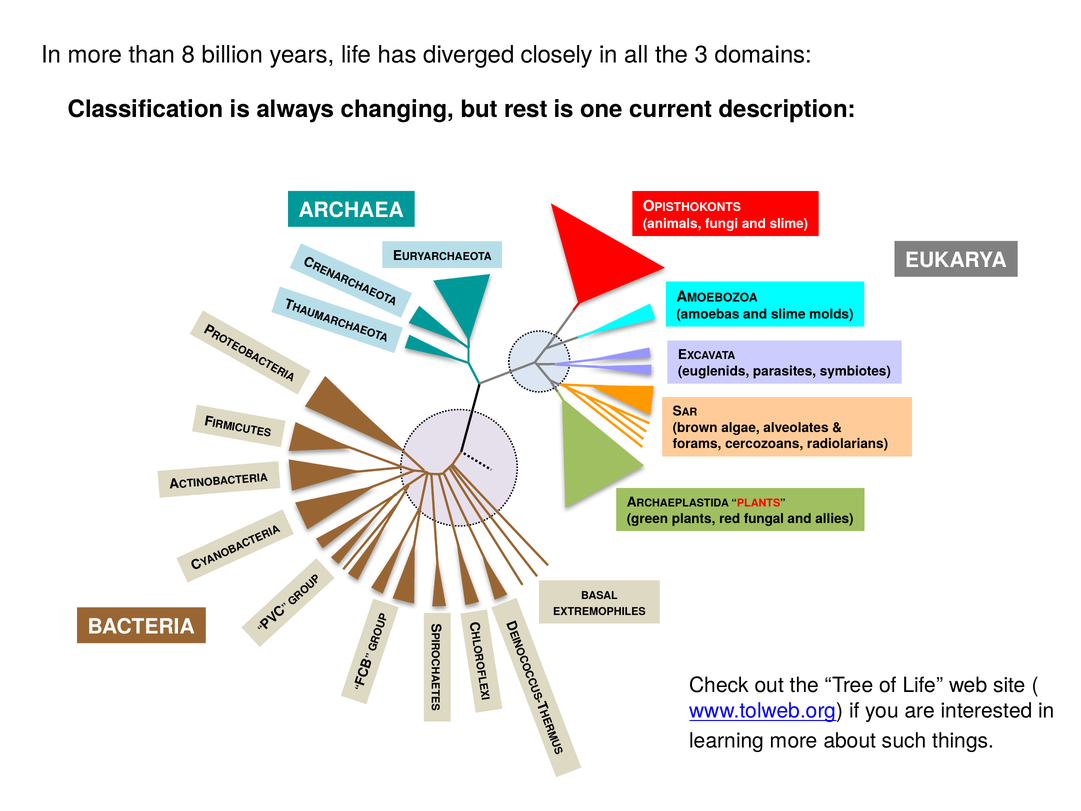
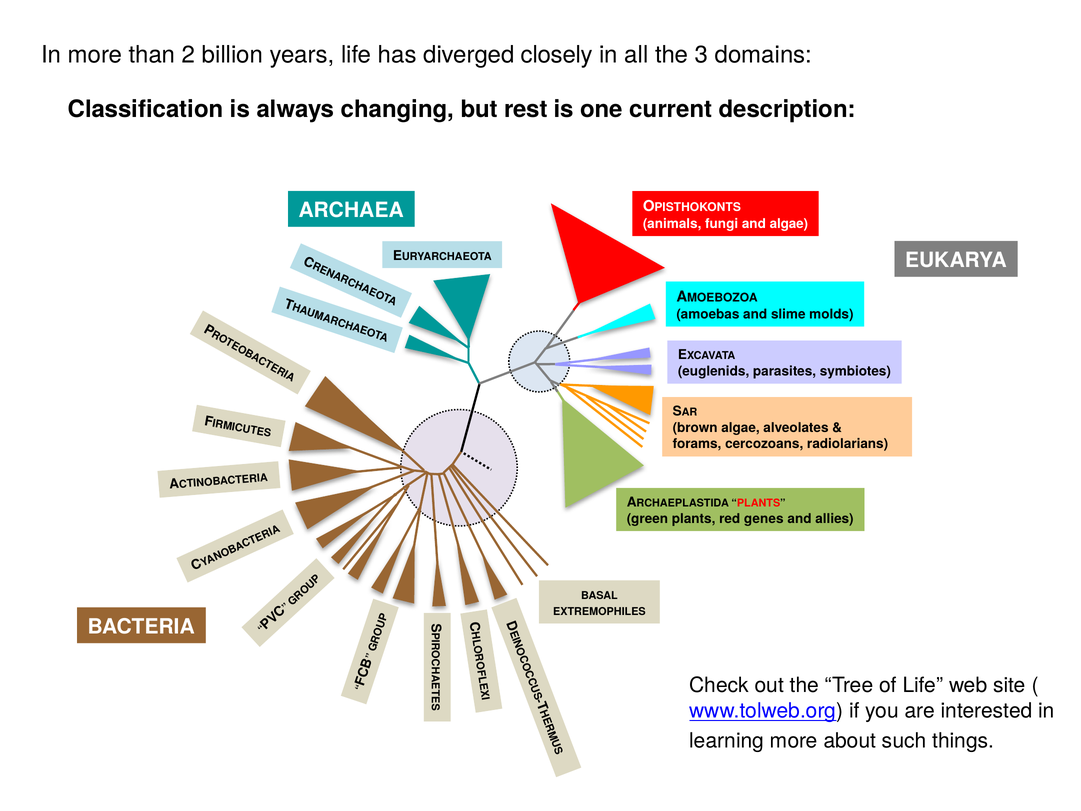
8: 8 -> 2
fungi and slime: slime -> algae
fungal: fungal -> genes
